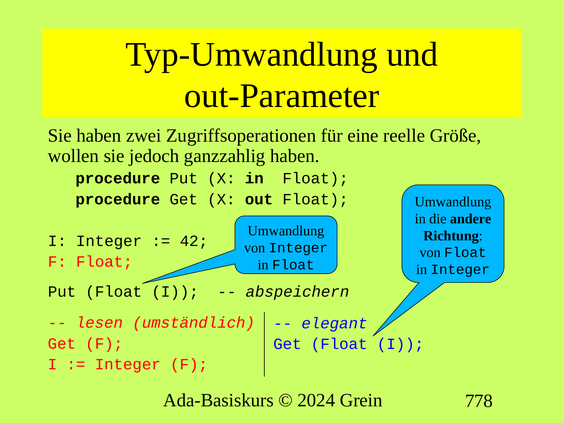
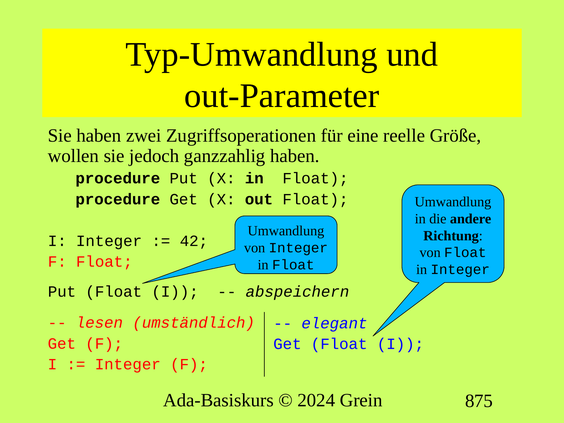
778: 778 -> 875
